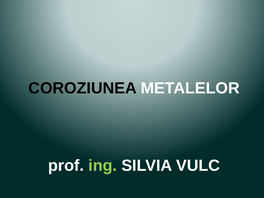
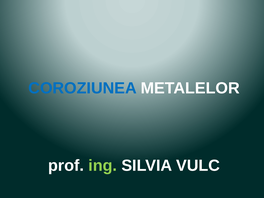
COROZIUNEA colour: black -> blue
